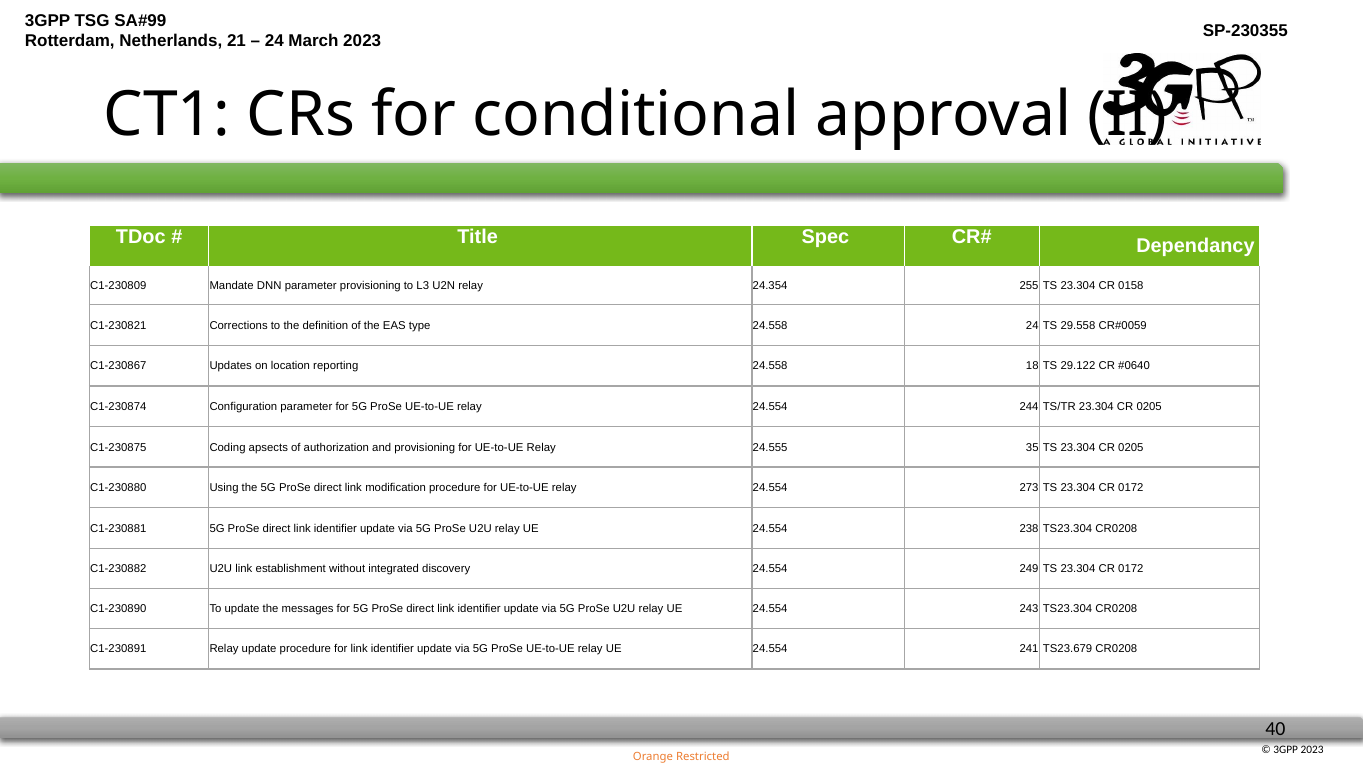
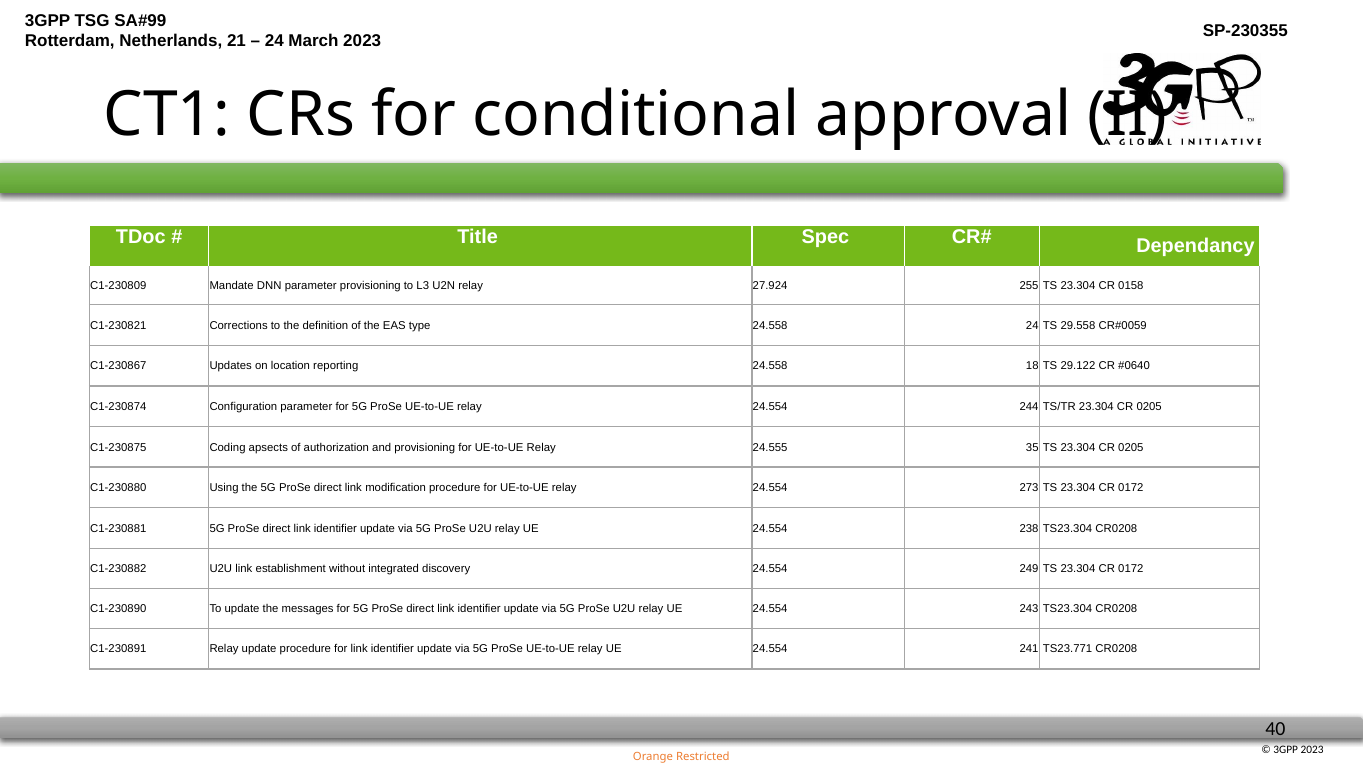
24.354: 24.354 -> 27.924
TS23.679: TS23.679 -> TS23.771
